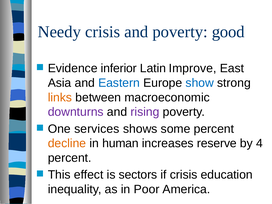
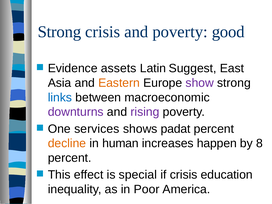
Needy at (59, 32): Needy -> Strong
inferior: inferior -> assets
Improve: Improve -> Suggest
Eastern colour: blue -> orange
show colour: blue -> purple
links colour: orange -> blue
some: some -> padat
reserve: reserve -> happen
4: 4 -> 8
sectors: sectors -> special
